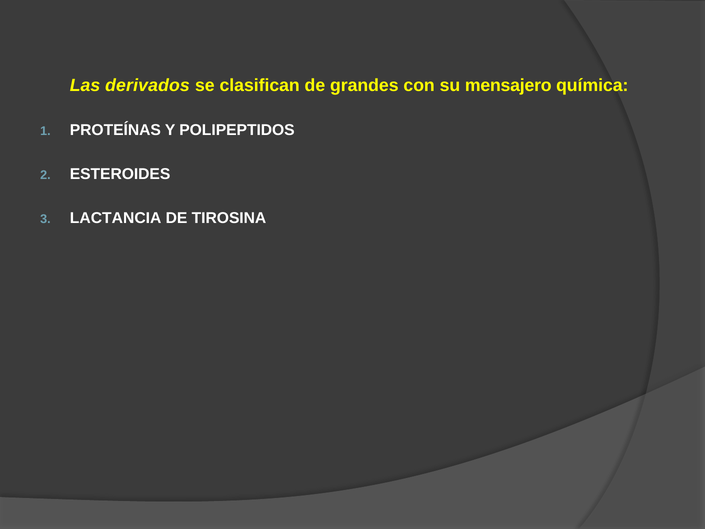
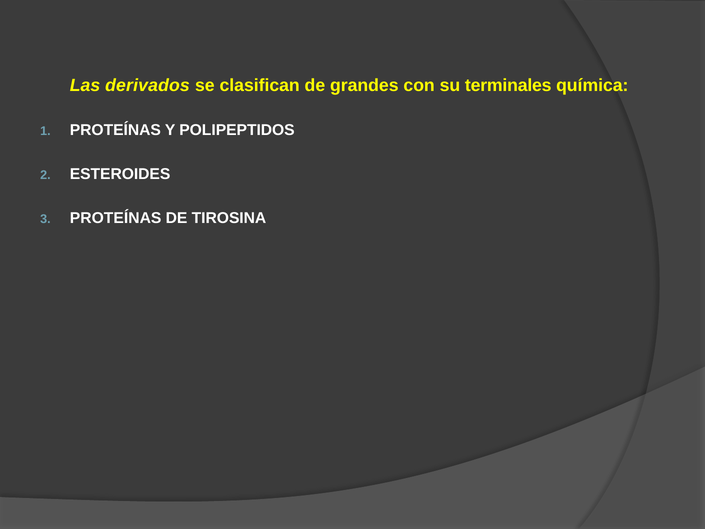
mensajero: mensajero -> terminales
LACTANCIA at (116, 218): LACTANCIA -> PROTEÍNAS
